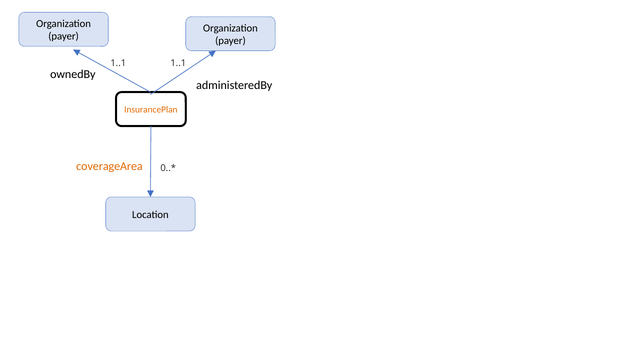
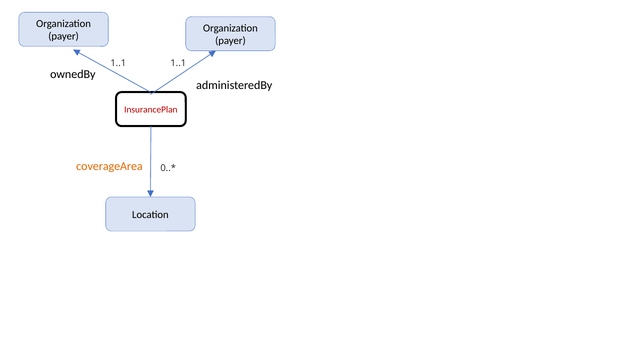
InsurancePlan colour: orange -> red
